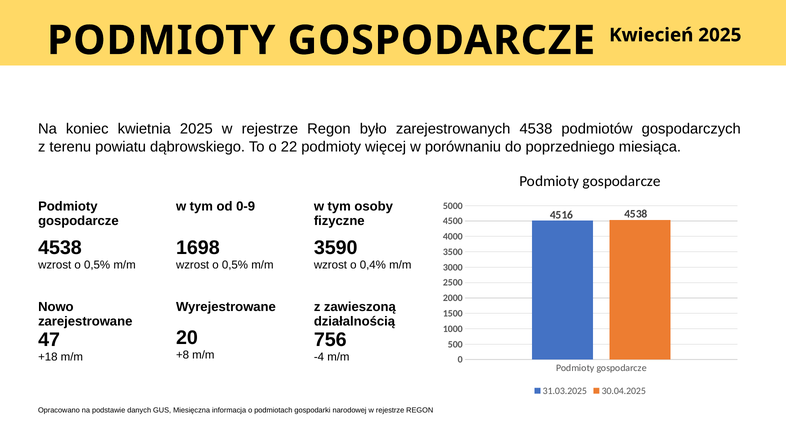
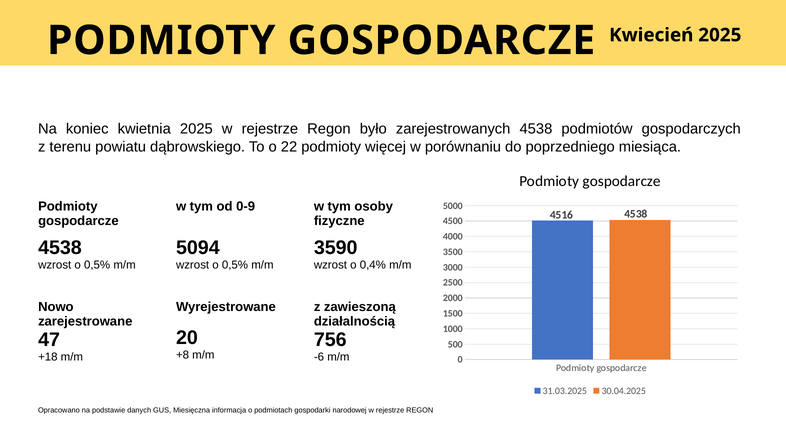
1698: 1698 -> 5094
-4: -4 -> -6
